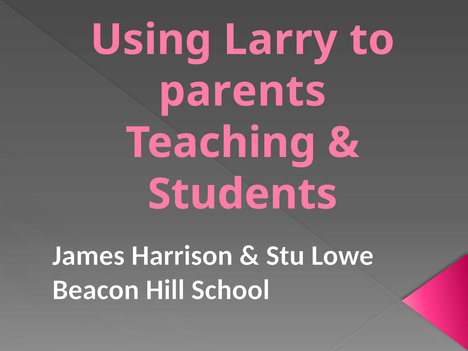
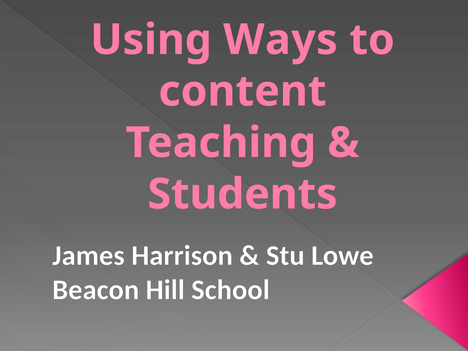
Larry: Larry -> Ways
parents: parents -> content
